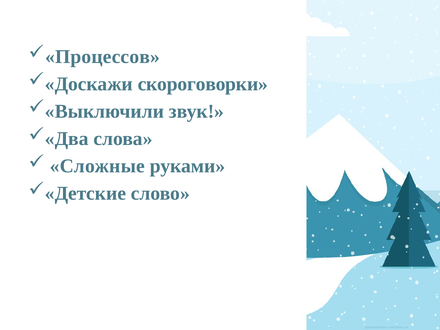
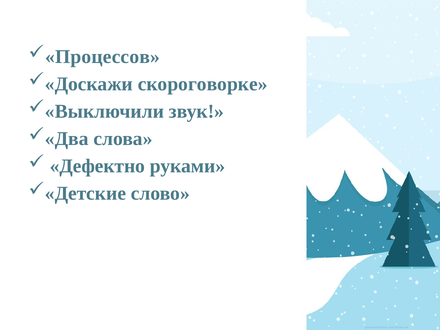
скороговорки: скороговорки -> скороговорке
Сложные: Сложные -> Дефектно
